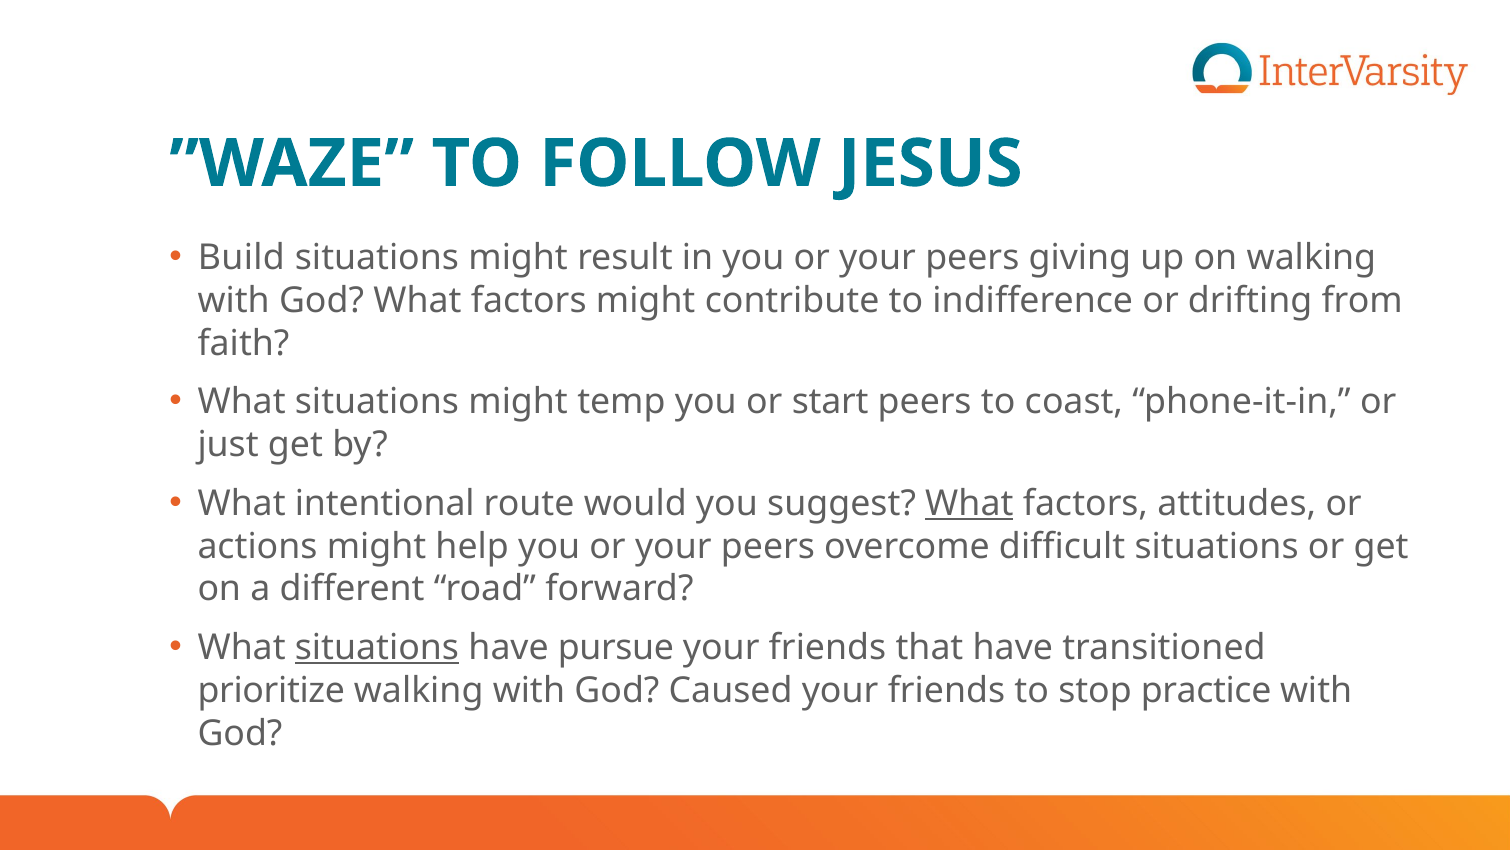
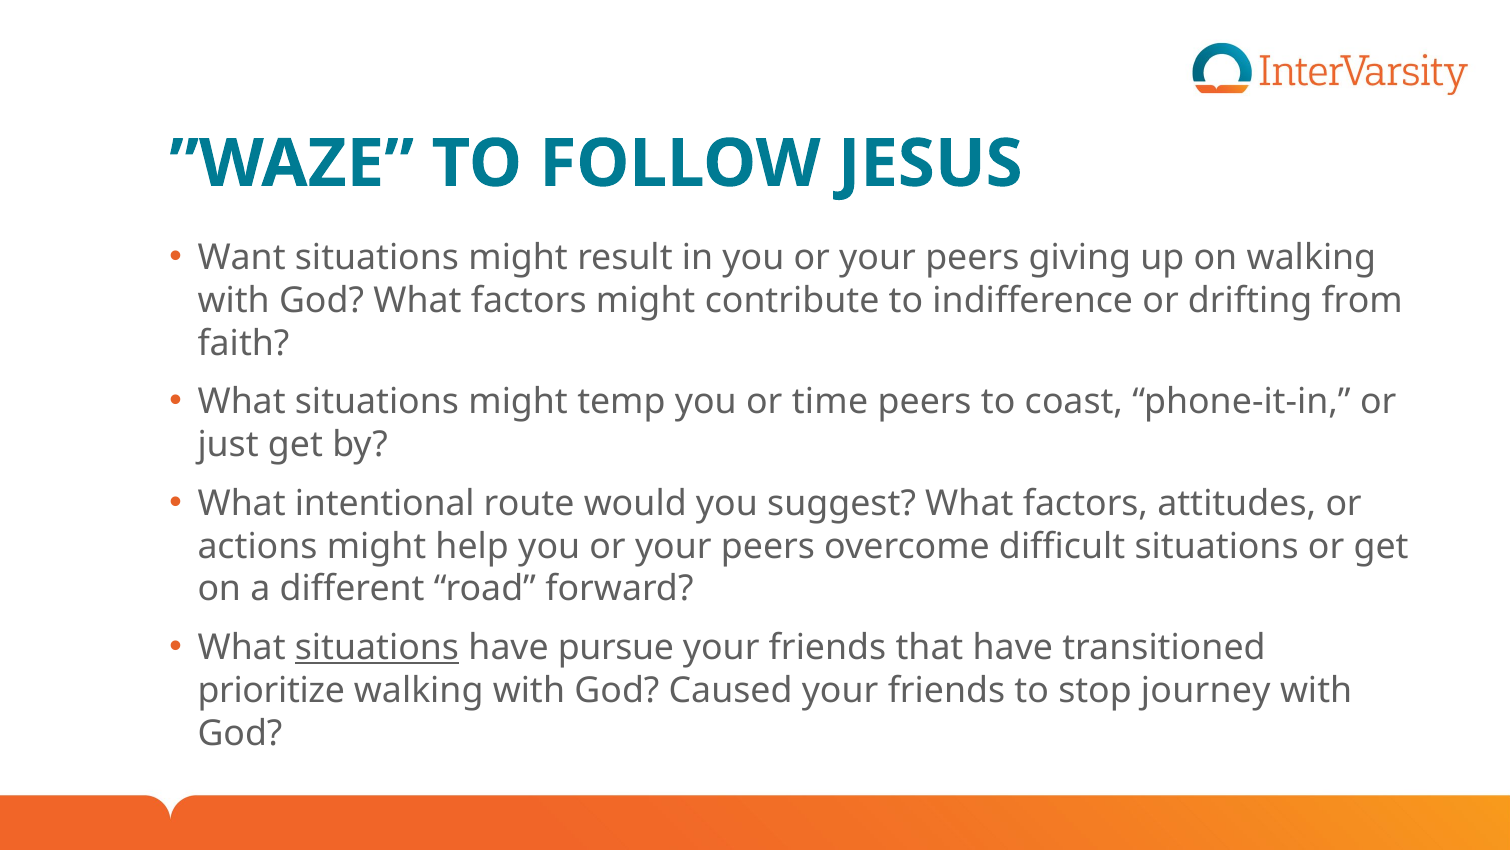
Build: Build -> Want
start: start -> time
What at (969, 503) underline: present -> none
practice: practice -> journey
